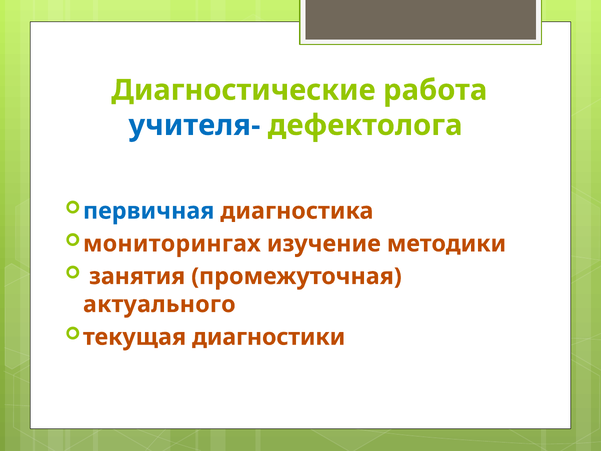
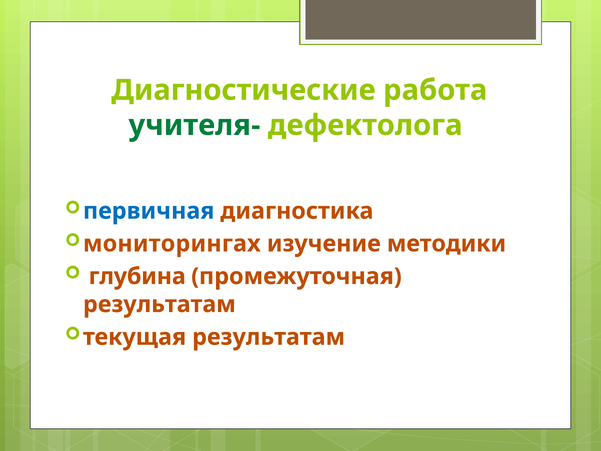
учителя- colour: blue -> green
занятия: занятия -> глубина
актуального at (159, 304): актуального -> результатам
текущая диагностики: диагностики -> результатам
